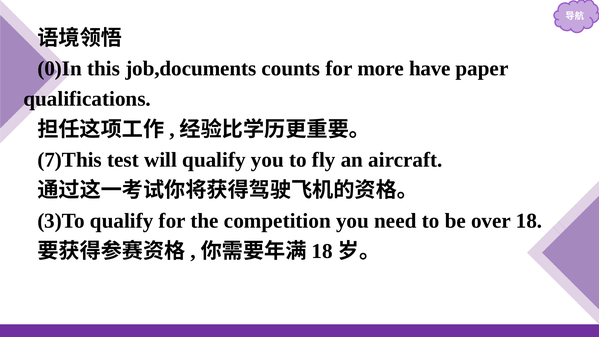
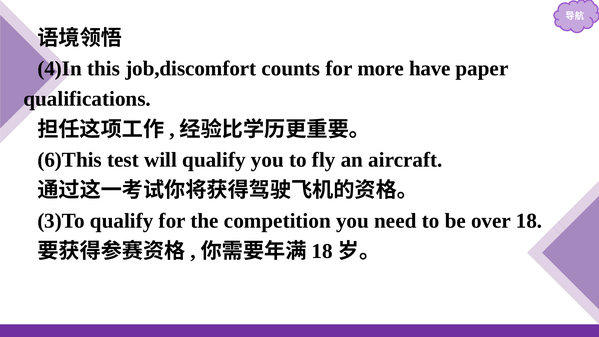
0)In: 0)In -> 4)In
job,documents: job,documents -> job,discomfort
7)This: 7)This -> 6)This
